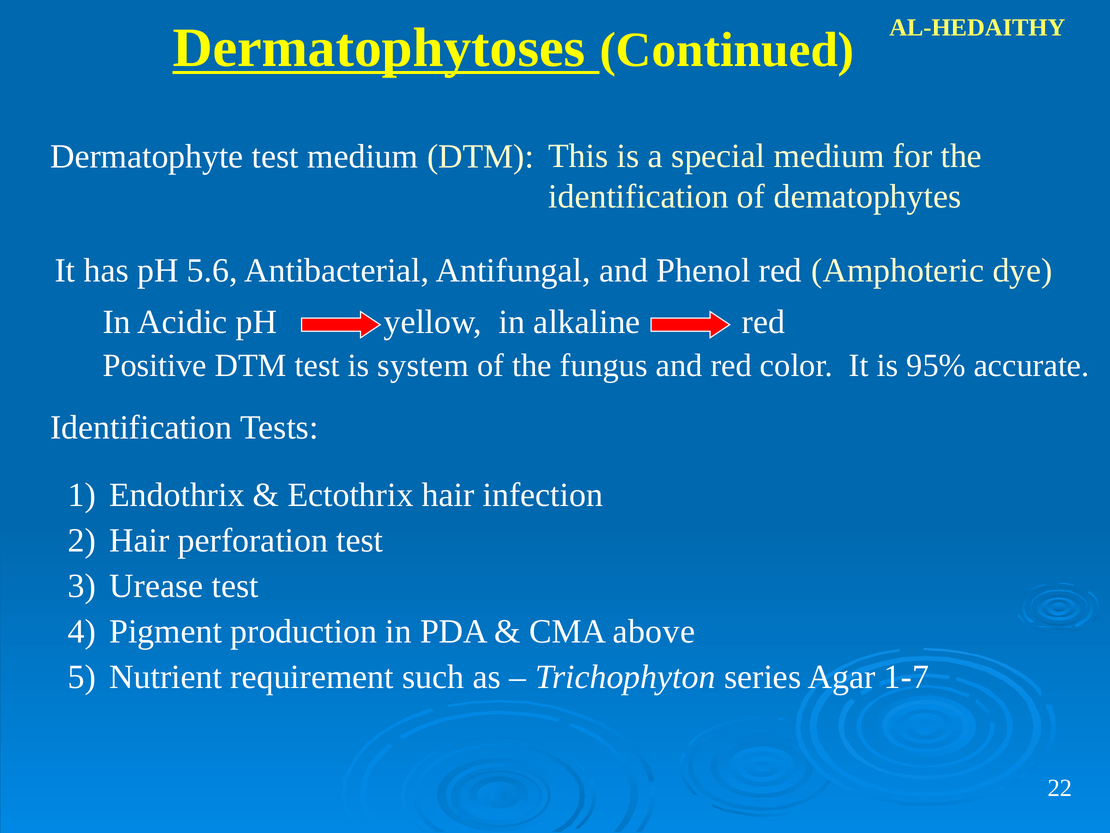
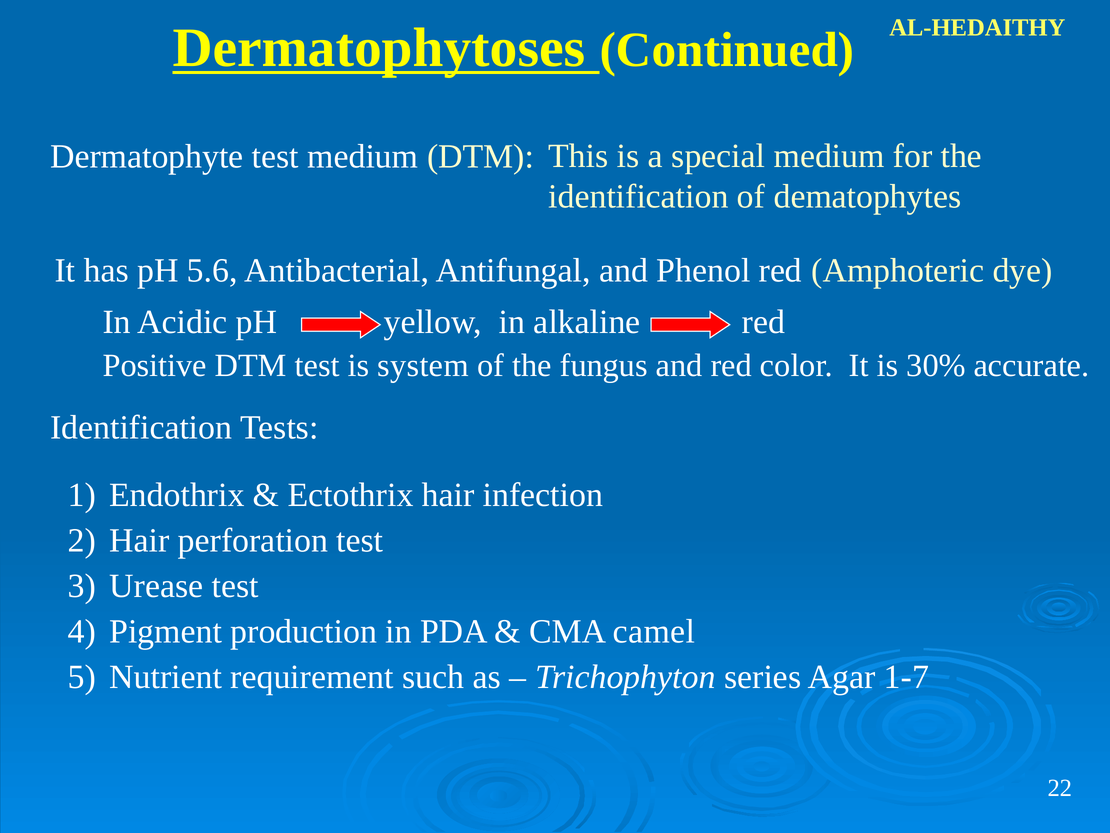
95%: 95% -> 30%
above: above -> camel
